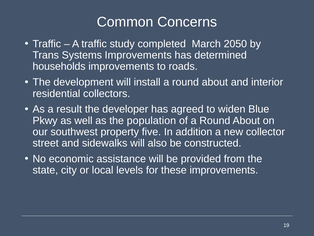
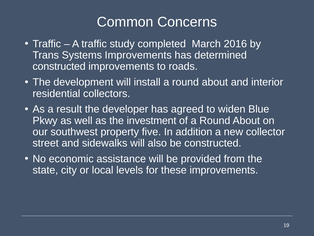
2050: 2050 -> 2016
households at (59, 66): households -> constructed
population: population -> investment
